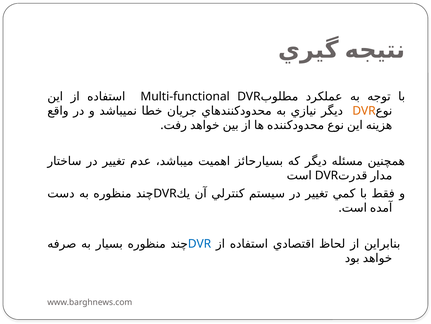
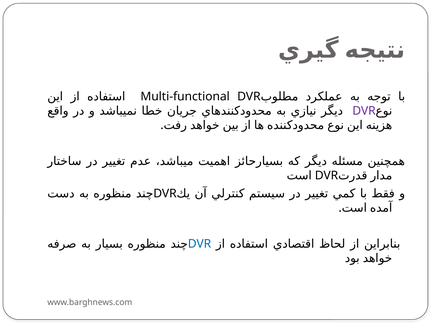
DVR at (364, 111) colour: orange -> purple
